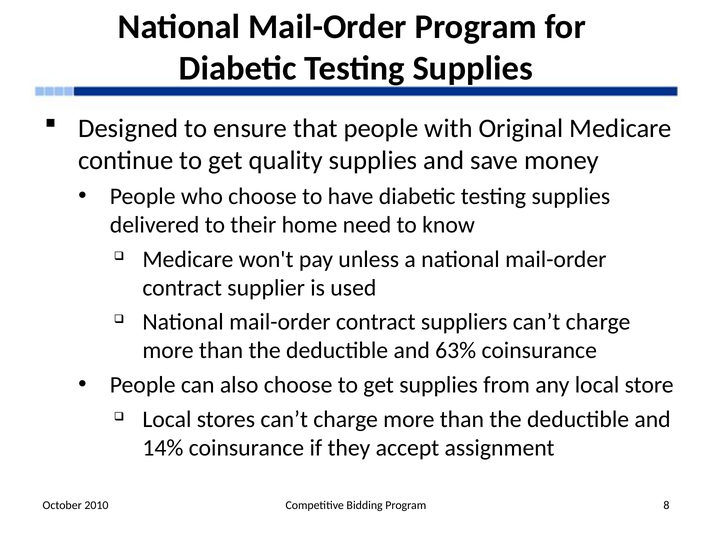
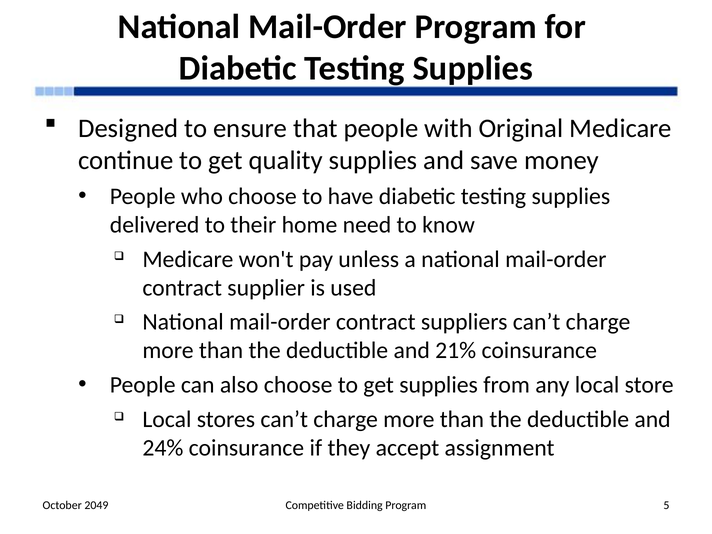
63%: 63% -> 21%
14%: 14% -> 24%
2010: 2010 -> 2049
8: 8 -> 5
